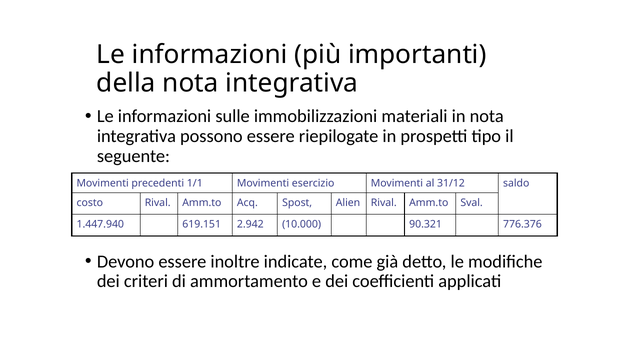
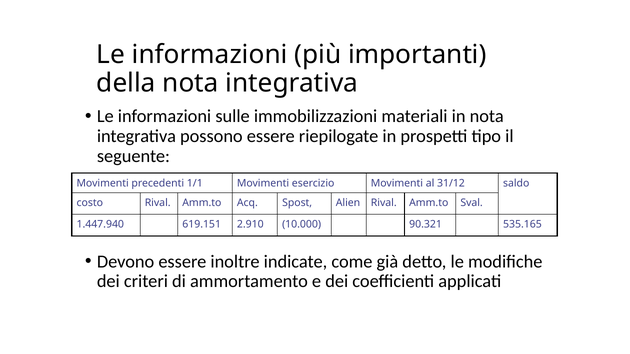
2.942: 2.942 -> 2.910
776.376: 776.376 -> 535.165
